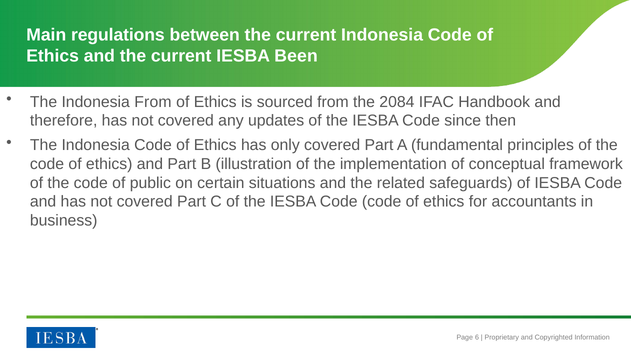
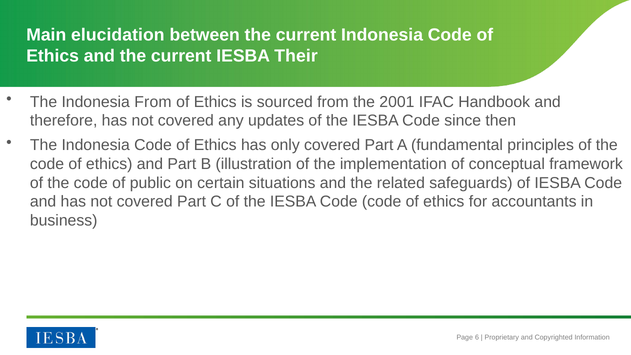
regulations: regulations -> elucidation
Been: Been -> Their
2084: 2084 -> 2001
